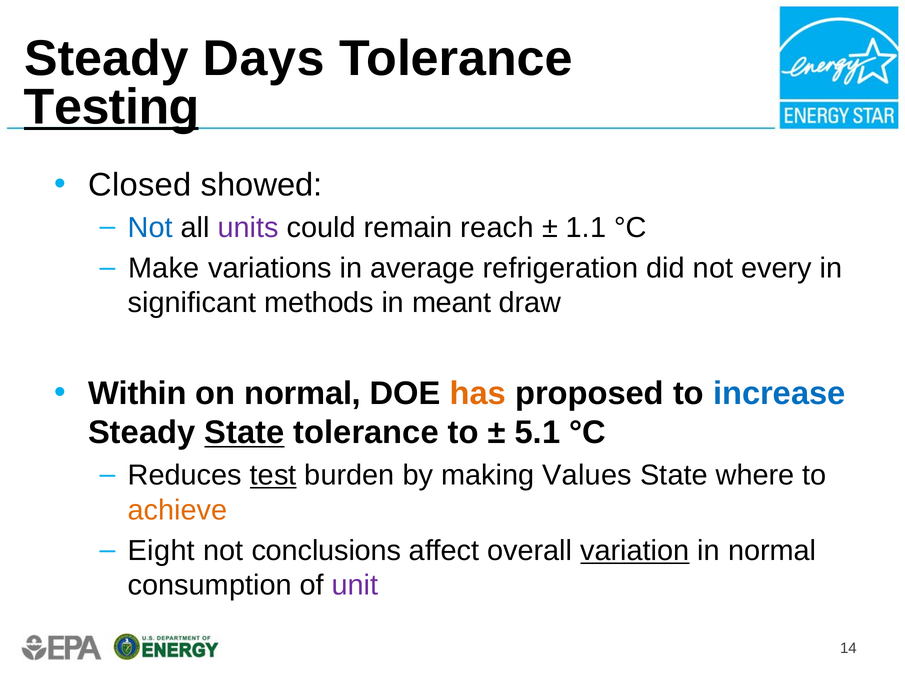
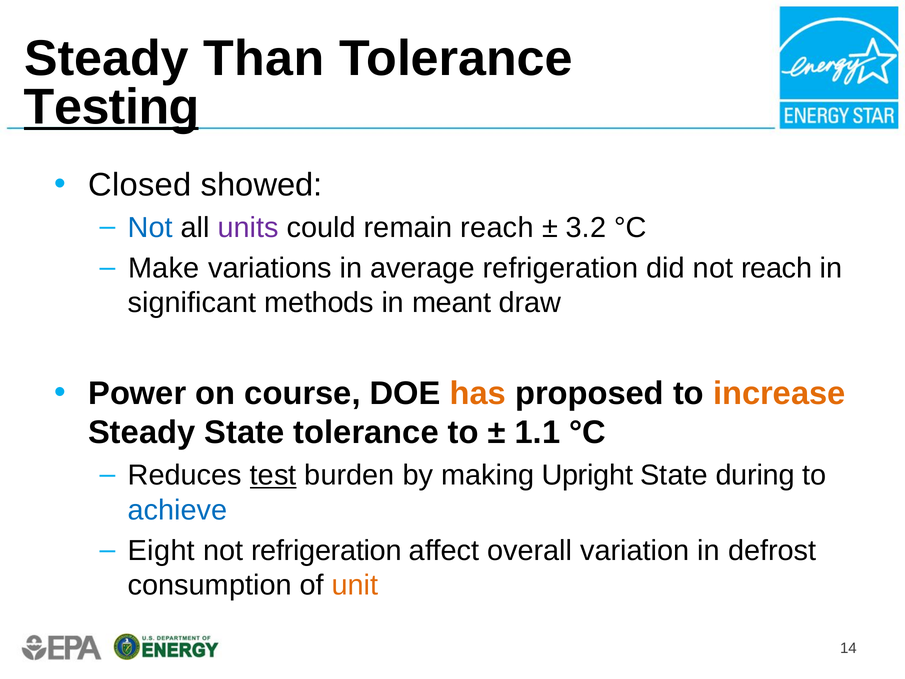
Days: Days -> Than
1.1: 1.1 -> 3.2
not every: every -> reach
Within: Within -> Power
on normal: normal -> course
increase colour: blue -> orange
State at (244, 433) underline: present -> none
5.1: 5.1 -> 1.1
Values: Values -> Upright
where: where -> during
achieve colour: orange -> blue
not conclusions: conclusions -> refrigeration
variation underline: present -> none
in normal: normal -> defrost
unit colour: purple -> orange
